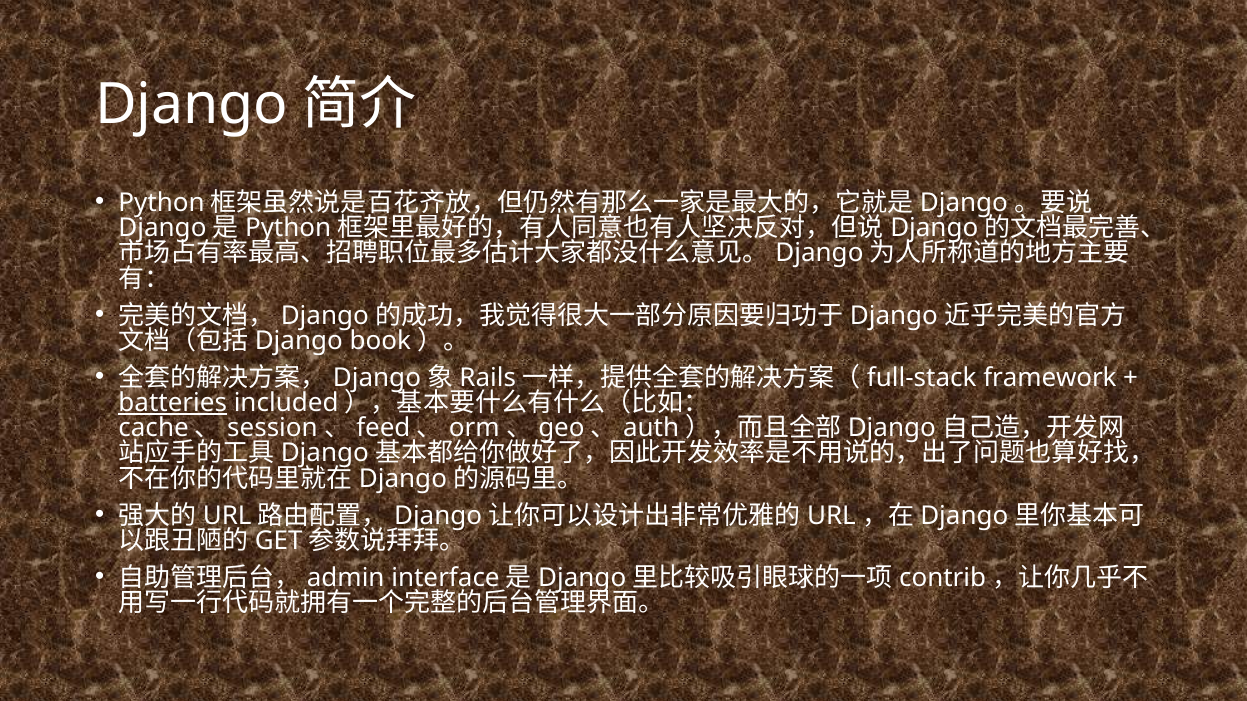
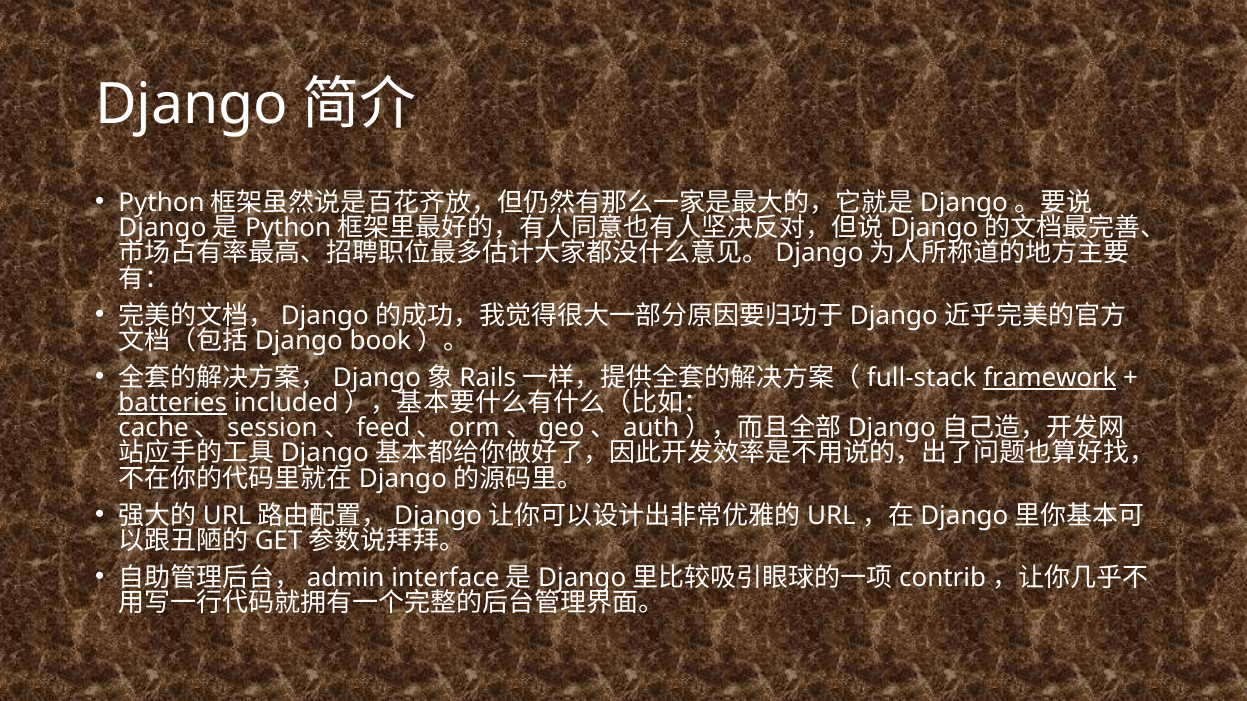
framework underline: none -> present
